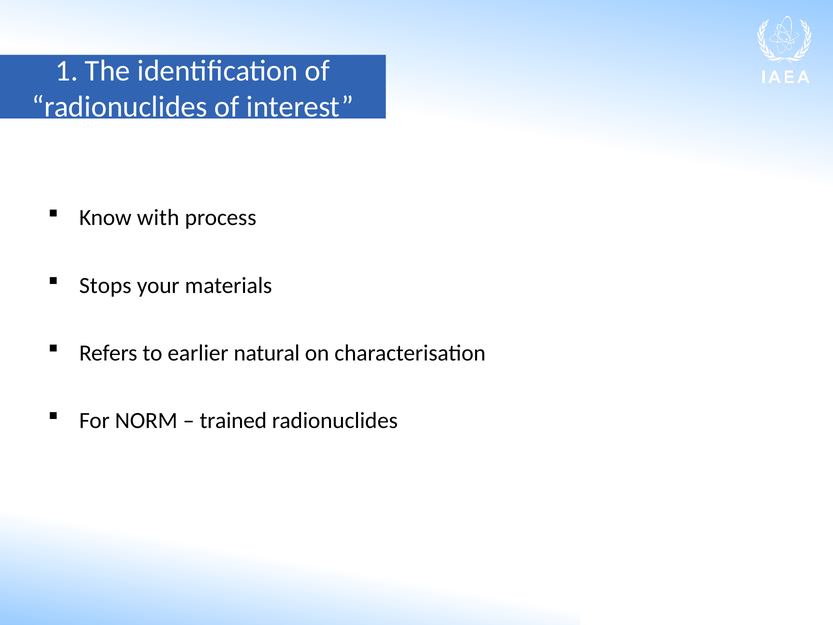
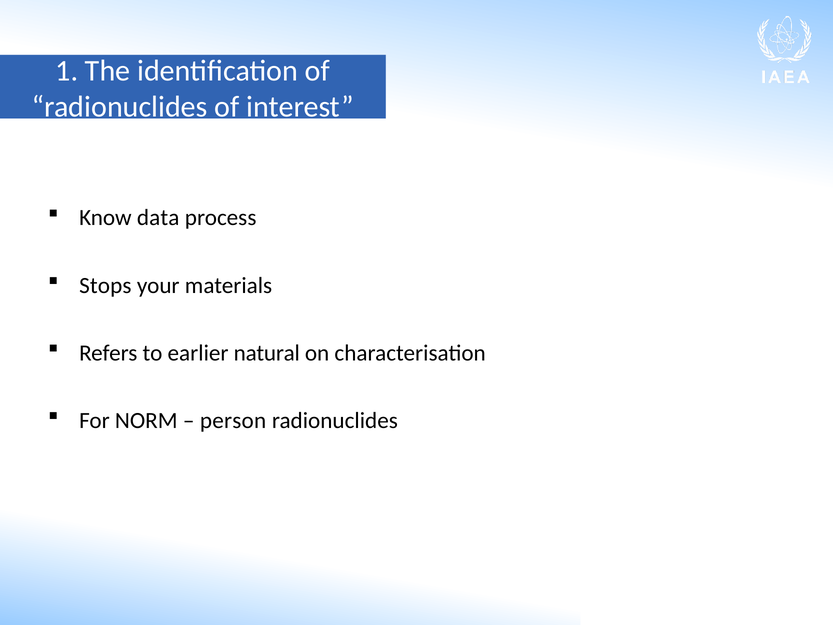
with: with -> data
trained: trained -> person
